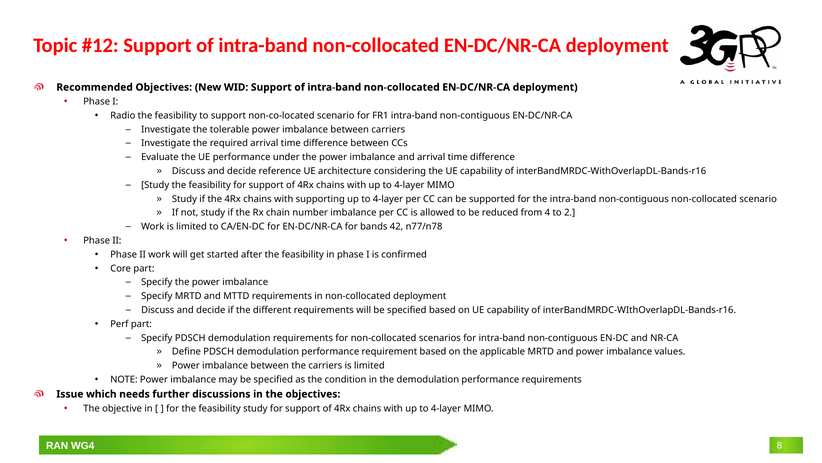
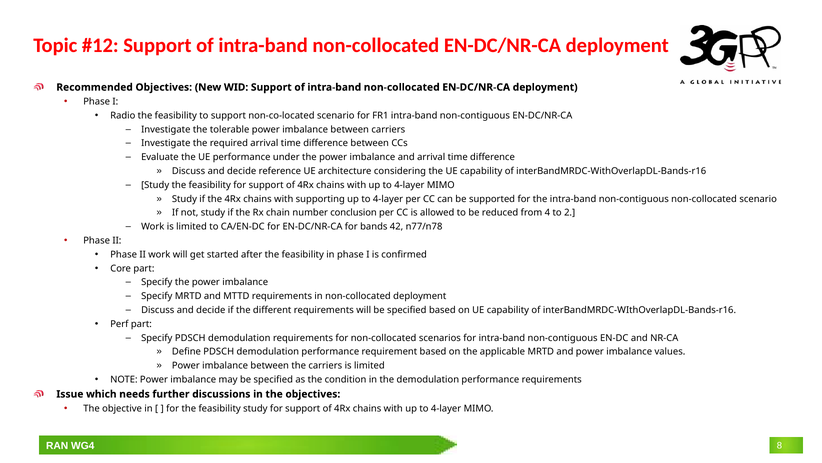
number imbalance: imbalance -> conclusion
